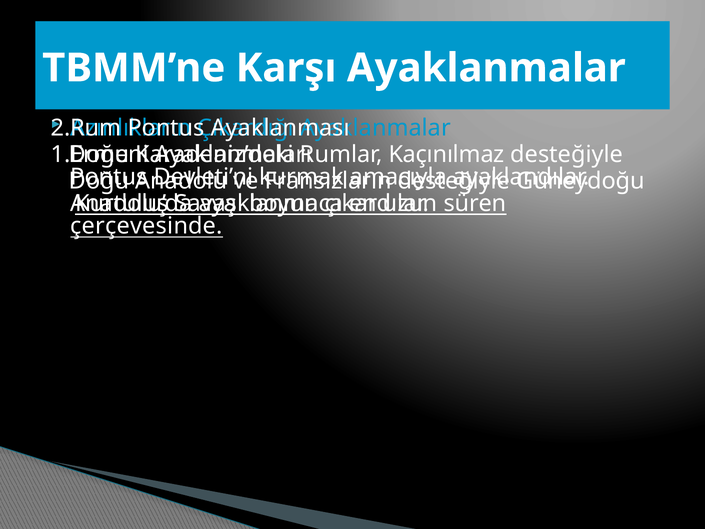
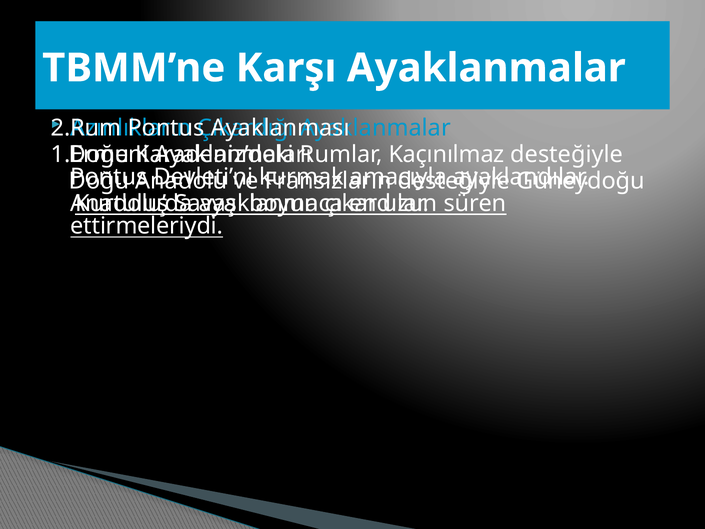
çerçevesinde: çerçevesinde -> ettirmeleriydi
